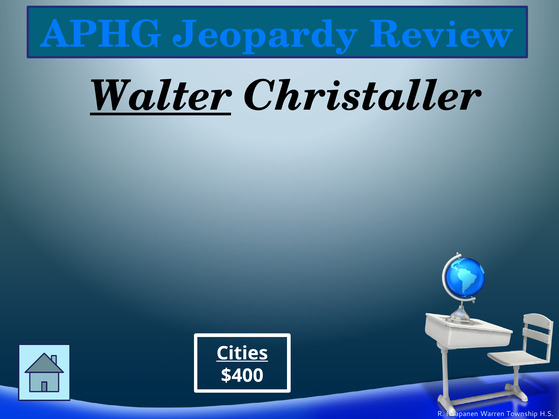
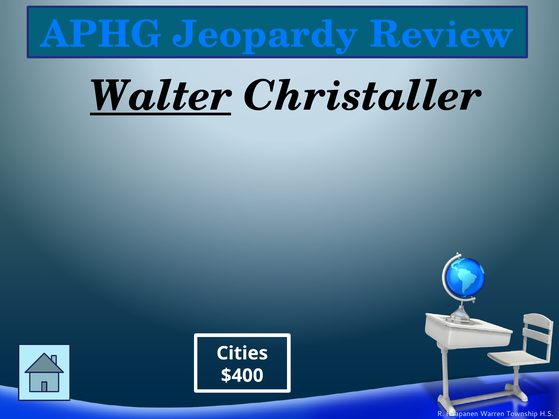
Cities underline: present -> none
